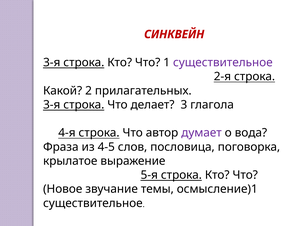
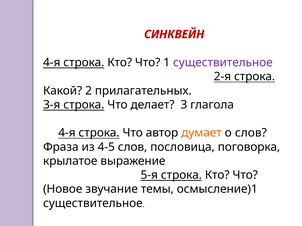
3-я at (52, 63): 3-я -> 4-я
думает colour: purple -> orange
о вода: вода -> слов
